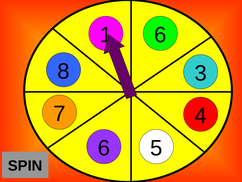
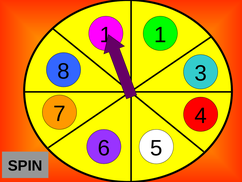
6 at (160, 35): 6 -> 1
